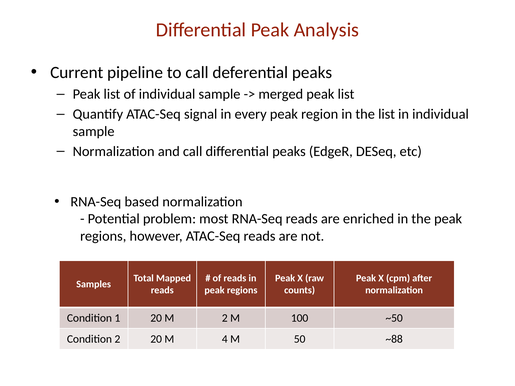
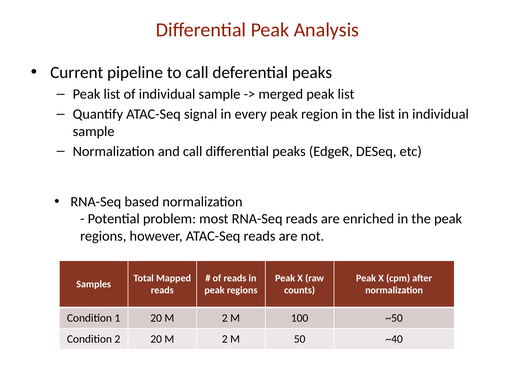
2 20 M 4: 4 -> 2
~88: ~88 -> ~40
